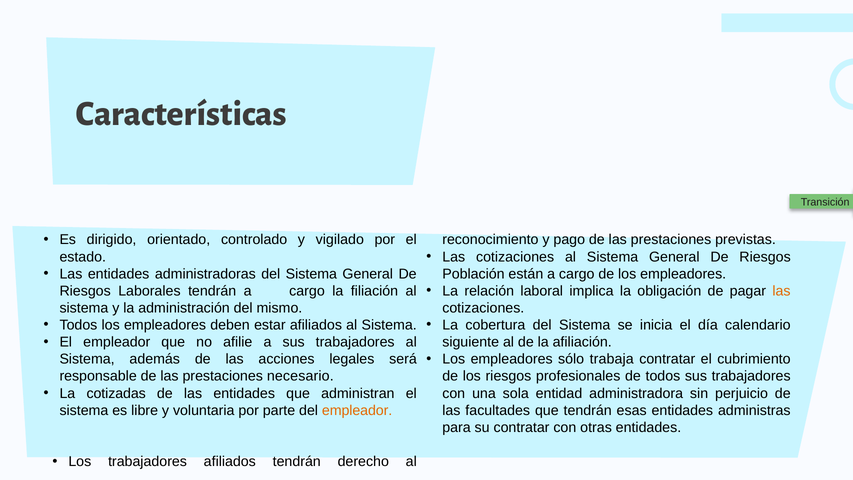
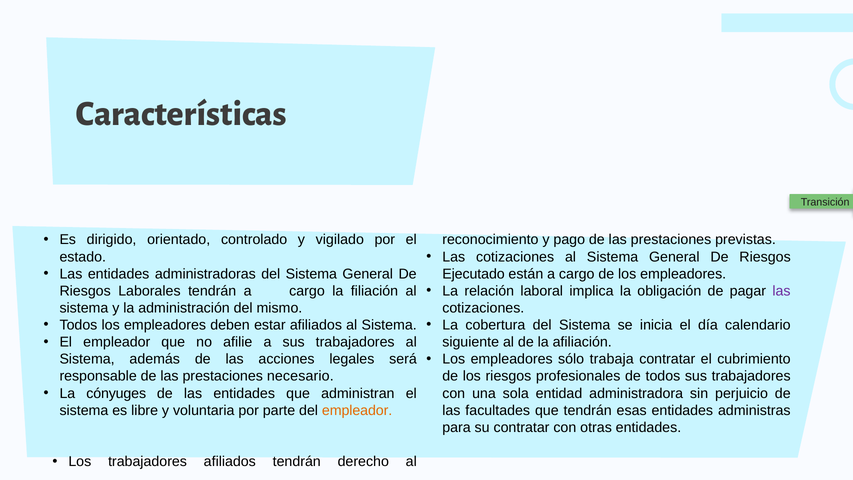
Población: Población -> Ejecutado
las at (782, 291) colour: orange -> purple
cotizadas: cotizadas -> cónyuges
